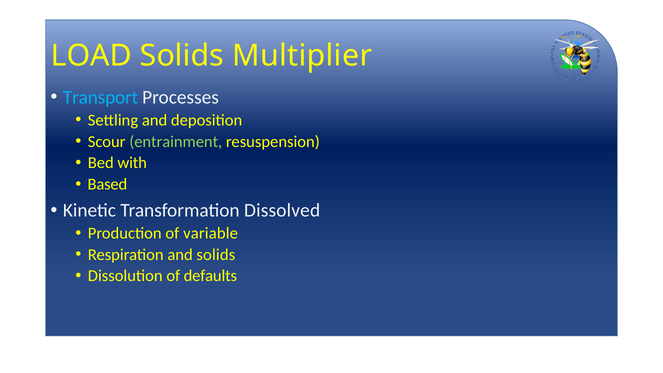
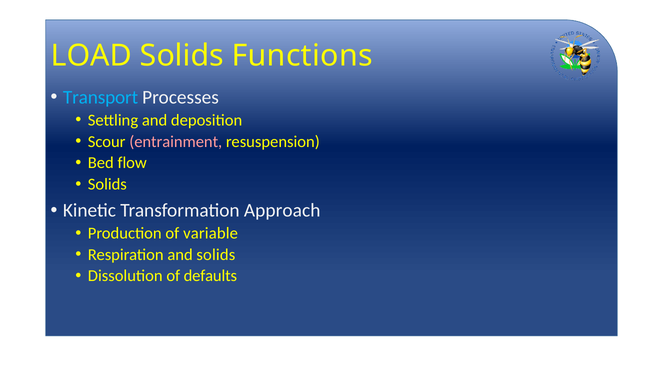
Multiplier: Multiplier -> Functions
entrainment colour: light green -> pink
with: with -> flow
Based at (107, 184): Based -> Solids
Dissolved: Dissolved -> Approach
